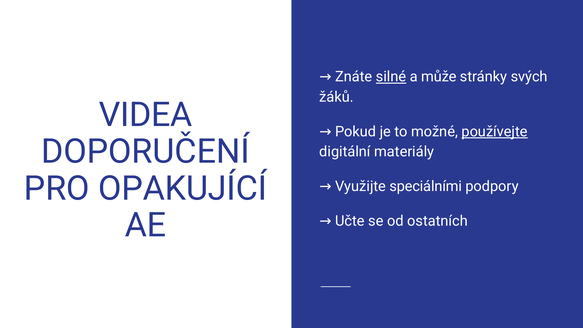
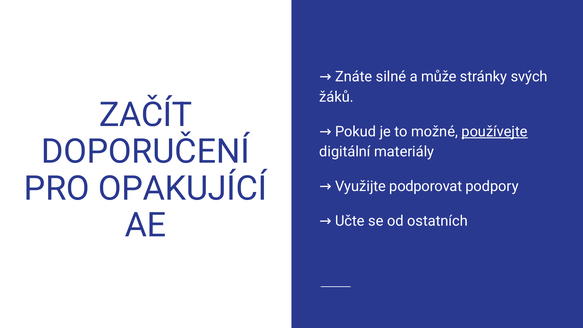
silné underline: present -> none
VIDEA: VIDEA -> ZAČÍT
speciálními: speciálními -> podporovat
